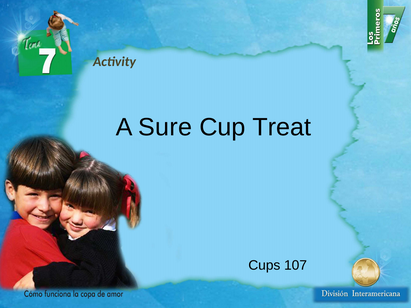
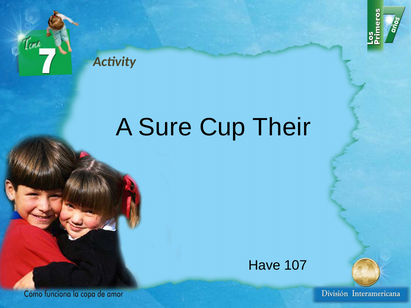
Treat: Treat -> Their
Cups: Cups -> Have
